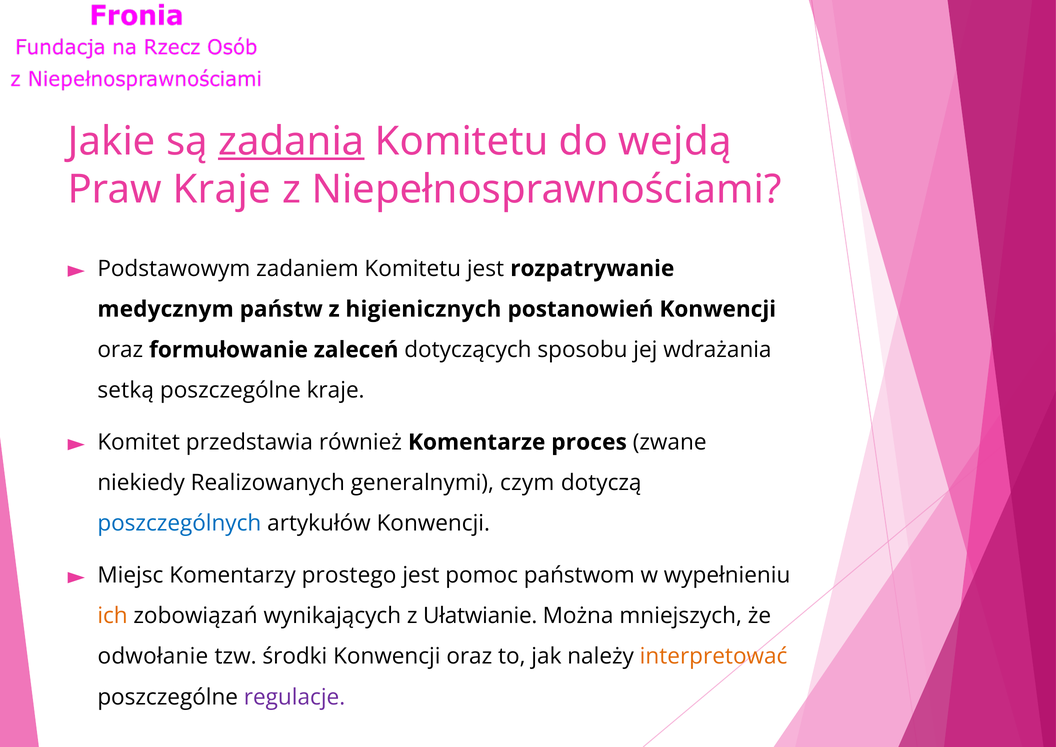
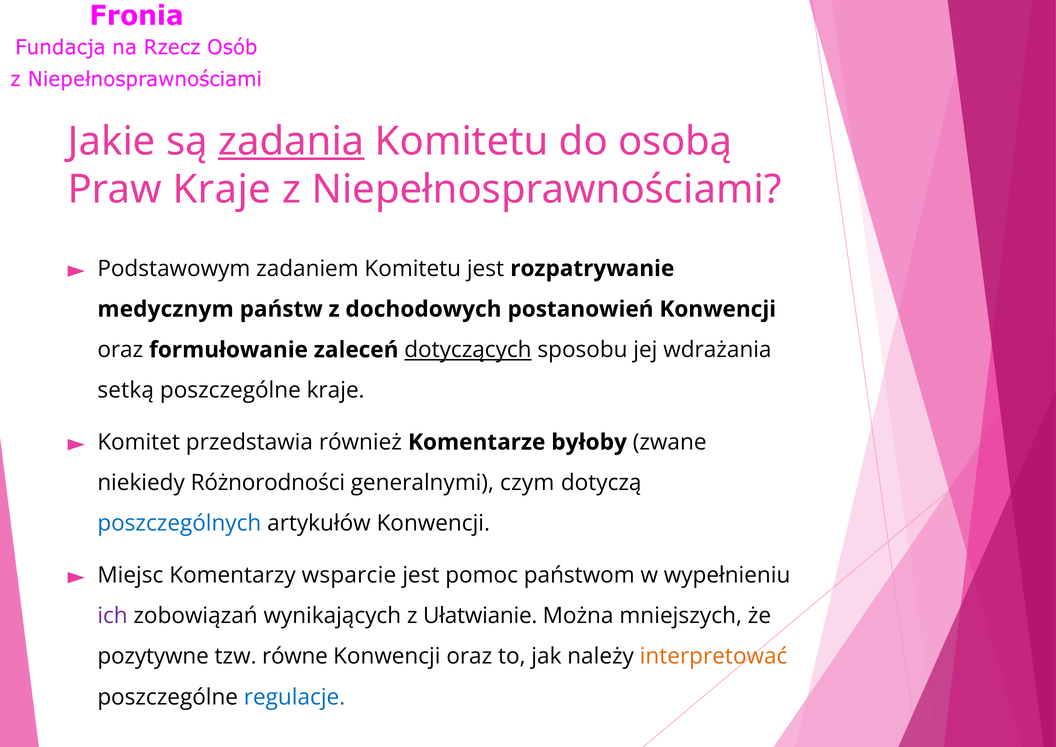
wejdą: wejdą -> osobą
higienicznych: higienicznych -> dochodowych
dotyczących underline: none -> present
proces: proces -> byłoby
Realizowanych: Realizowanych -> Różnorodności
prostego: prostego -> wsparcie
ich colour: orange -> purple
odwołanie: odwołanie -> pozytywne
środki: środki -> równe
regulacje colour: purple -> blue
